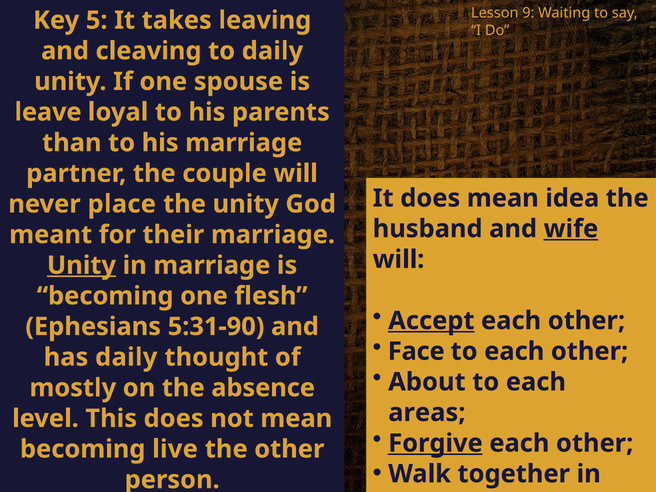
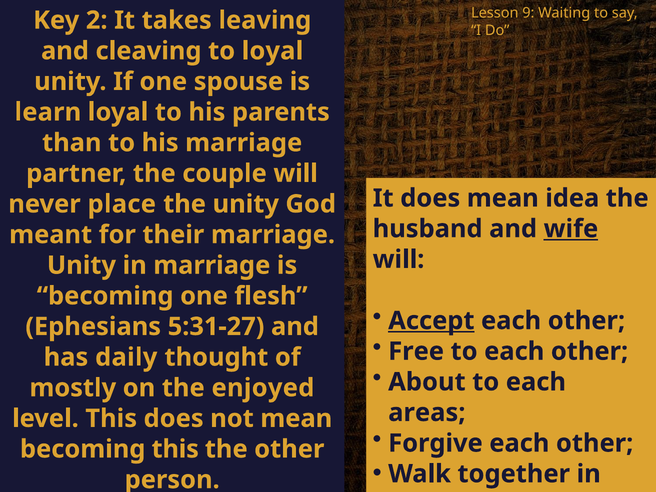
5: 5 -> 2
to daily: daily -> loyal
leave: leave -> learn
Unity at (81, 265) underline: present -> none
5:31-90: 5:31-90 -> 5:31-27
Face: Face -> Free
absence: absence -> enjoyed
Forgive underline: present -> none
becoming live: live -> this
